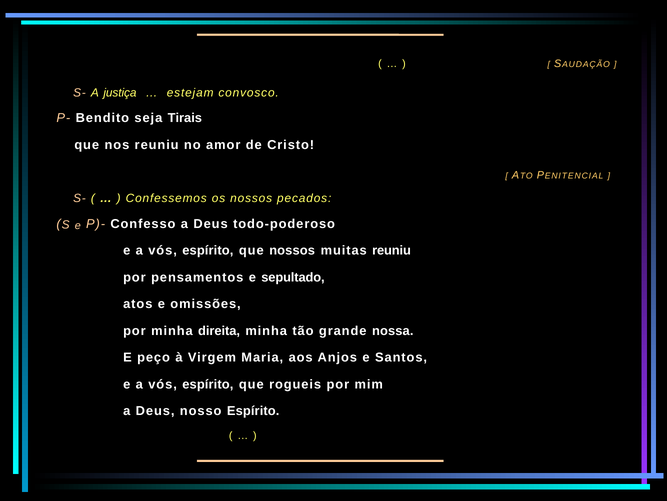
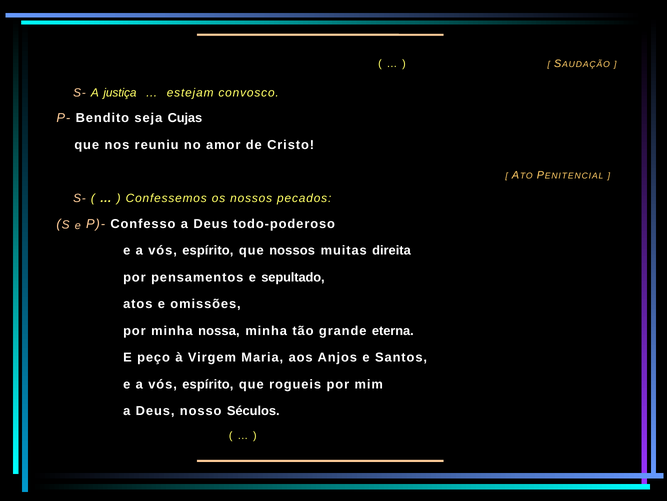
Tirais: Tirais -> Cujas
muitas reuniu: reuniu -> direita
direita: direita -> nossa
nossa: nossa -> eterna
nosso Espírito: Espírito -> Séculos
